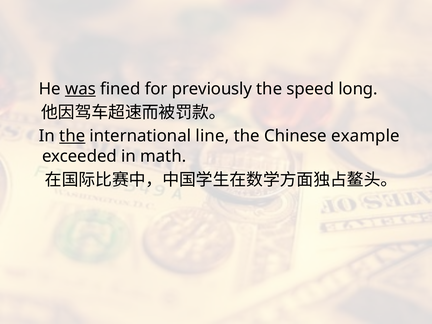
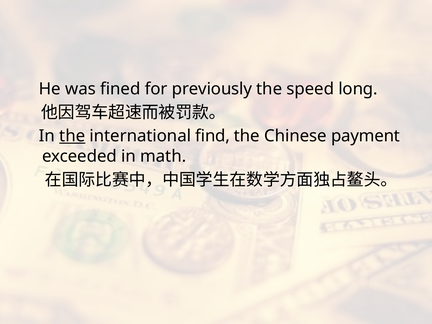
was underline: present -> none
line: line -> find
example: example -> payment
